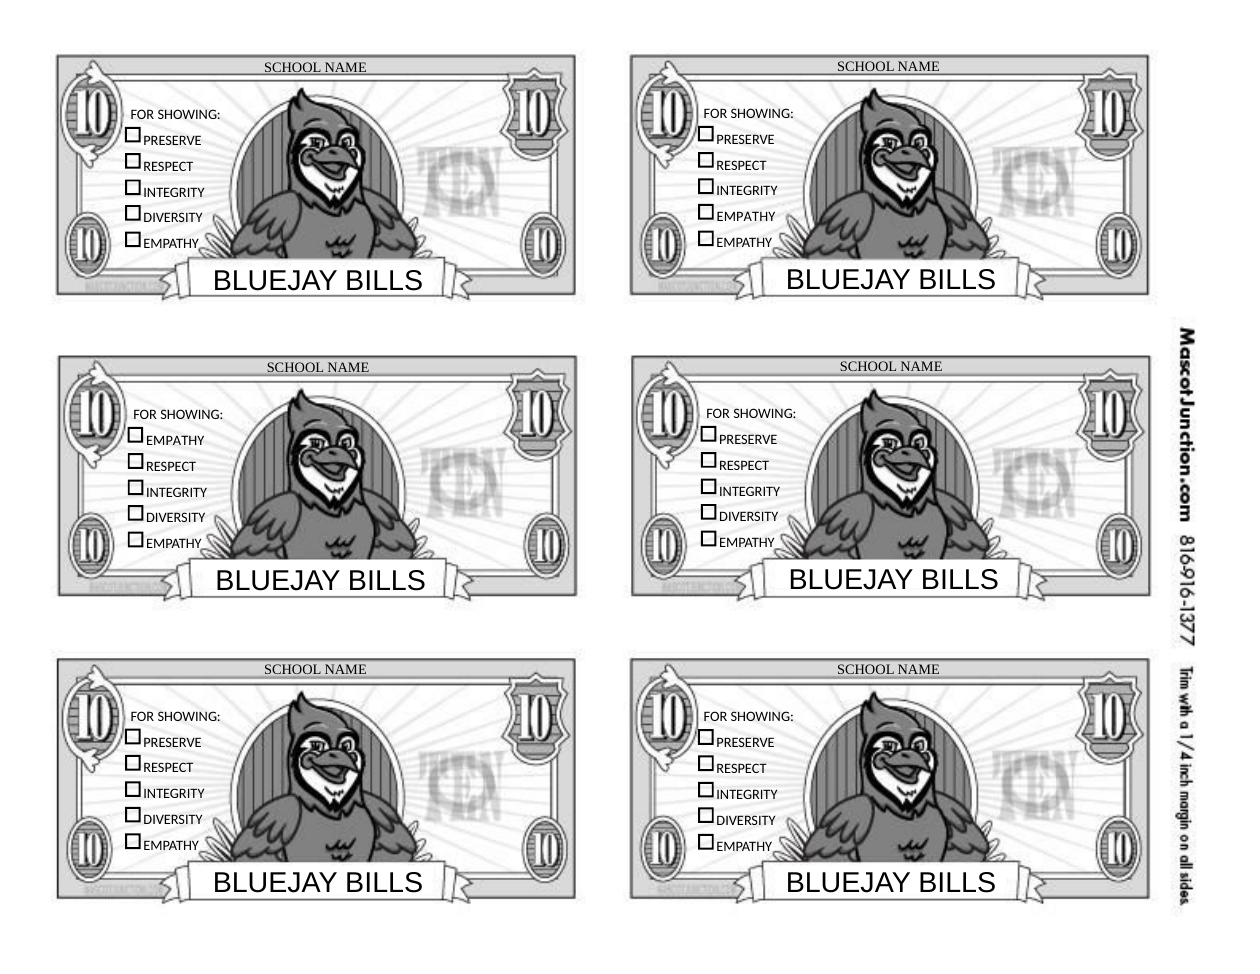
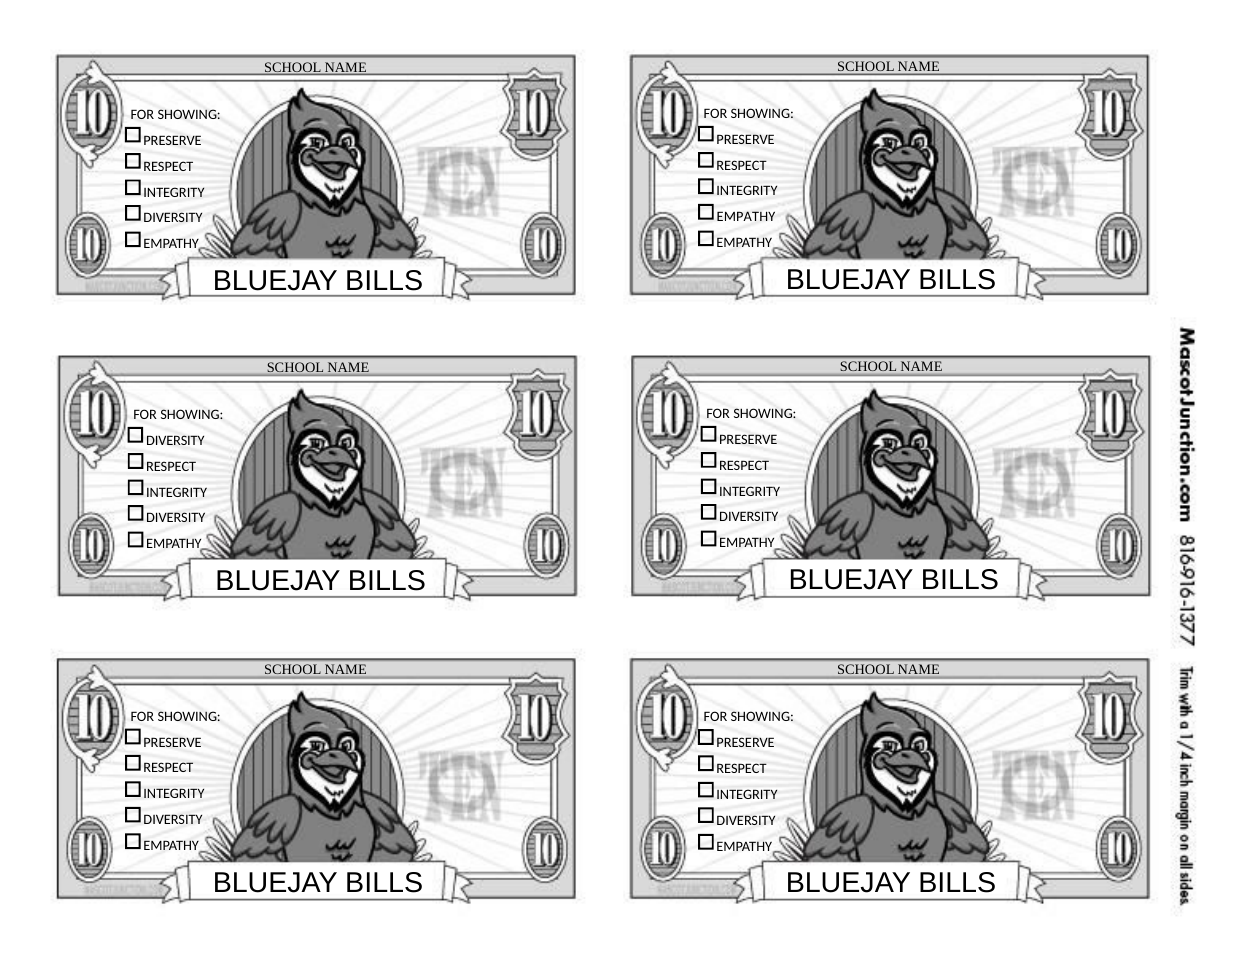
EMPATHY at (175, 441): EMPATHY -> DIVERSITY
